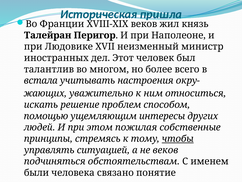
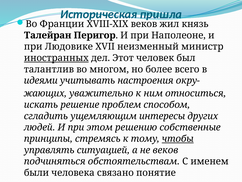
иностранных underline: none -> present
встала: встала -> идеями
помощью: помощью -> сгладить
пожилая: пожилая -> решению
